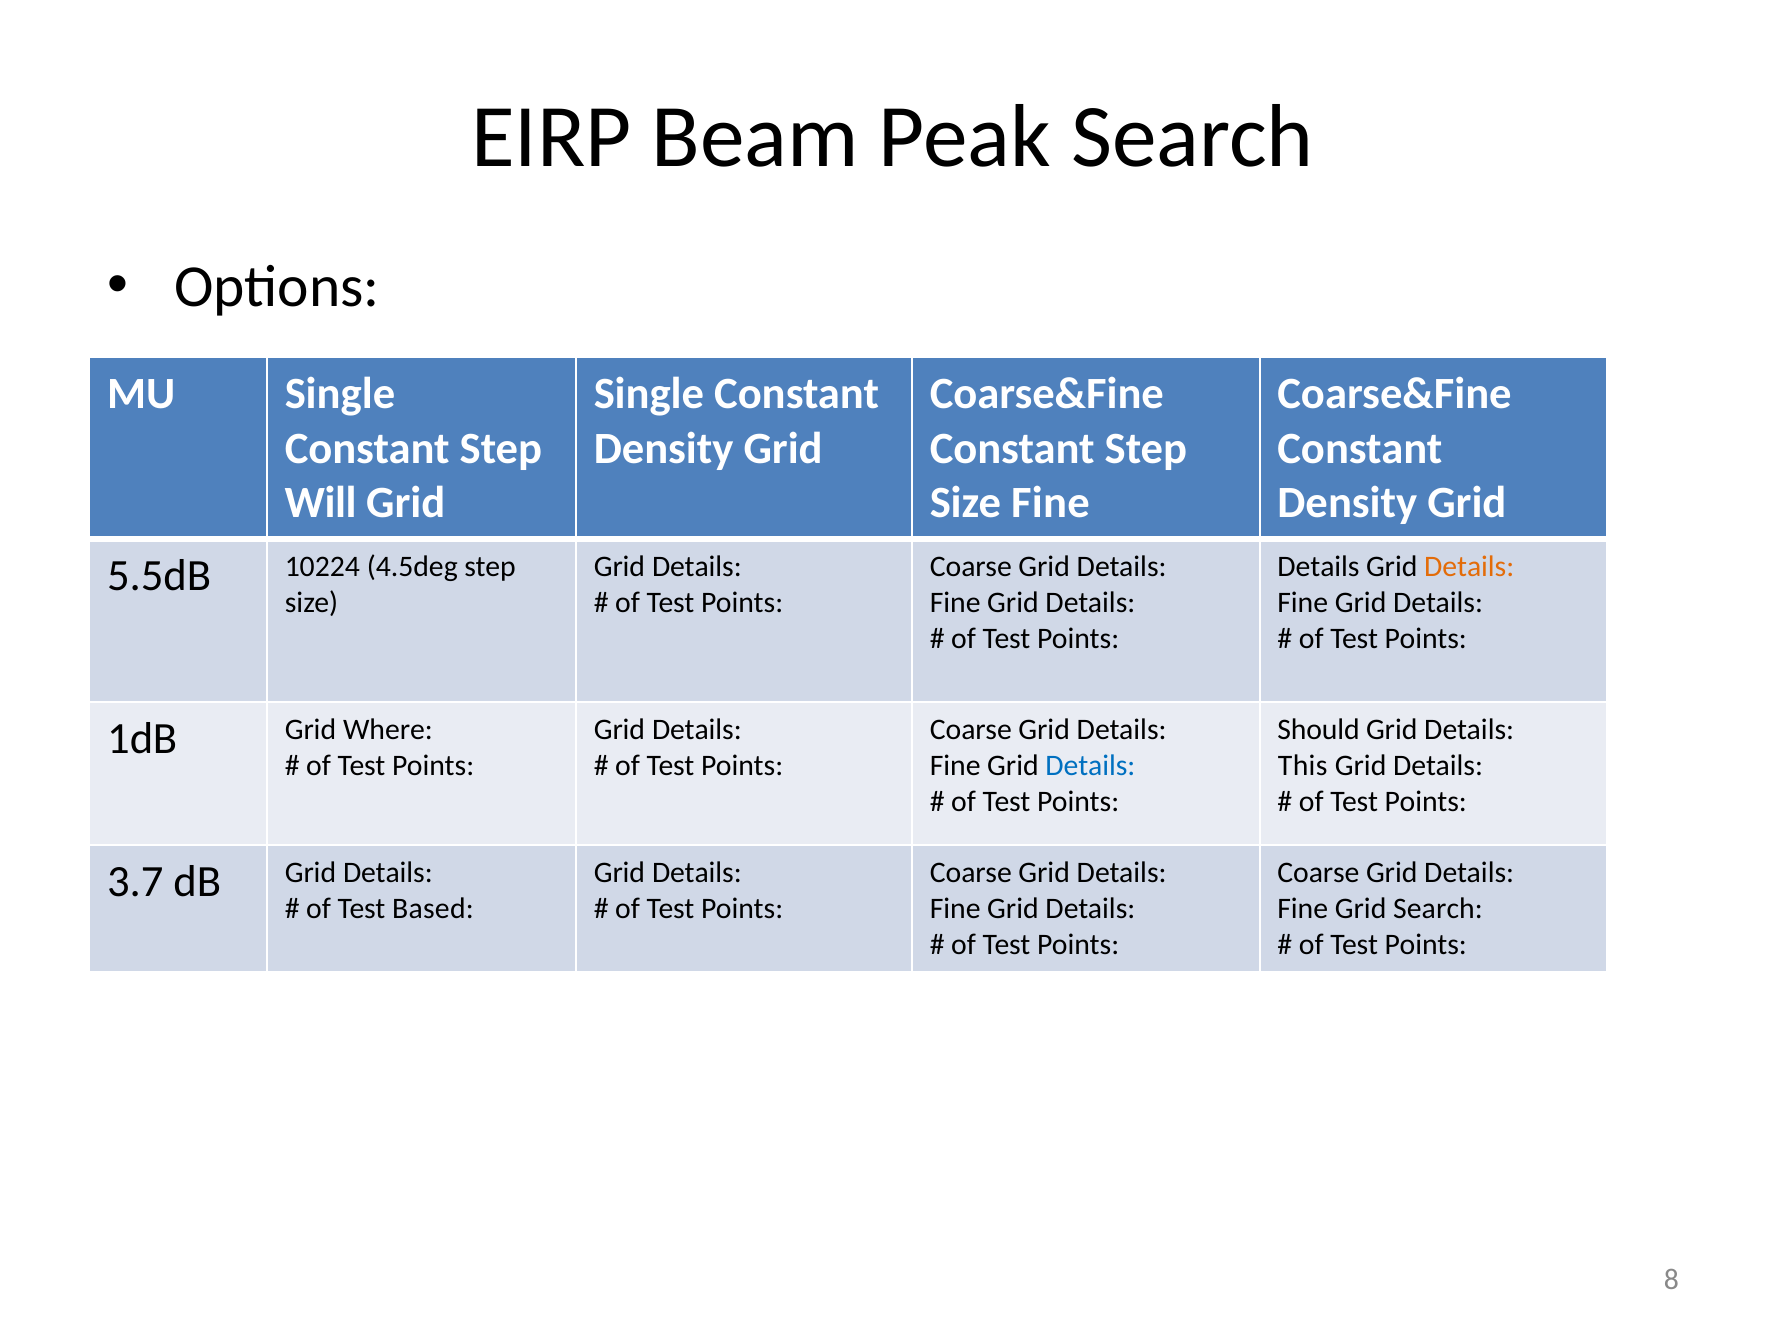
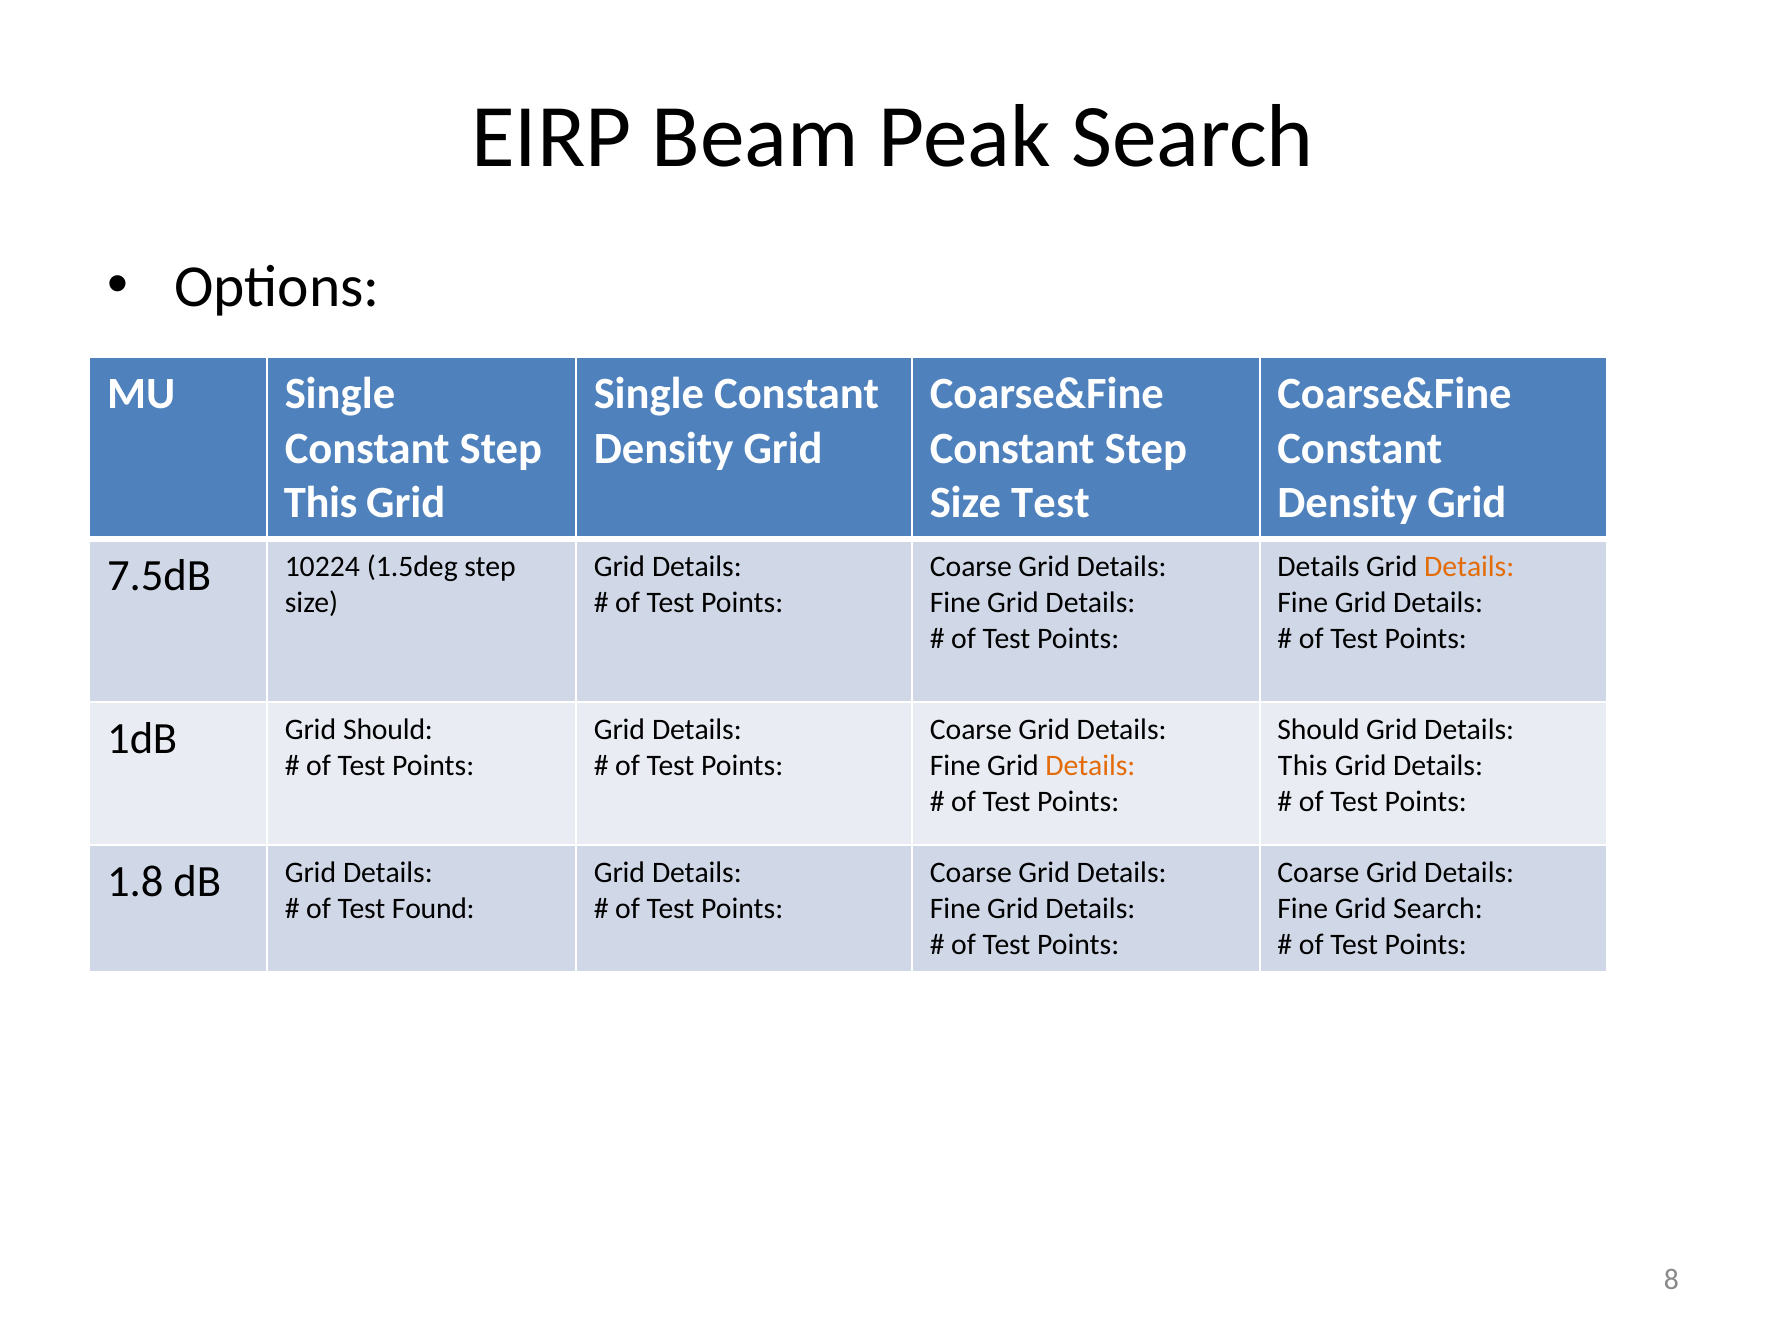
Will at (321, 503): Will -> This
Size Fine: Fine -> Test
5.5dB: 5.5dB -> 7.5dB
4.5deg: 4.5deg -> 1.5deg
Grid Where: Where -> Should
Details at (1090, 765) colour: blue -> orange
3.7: 3.7 -> 1.8
Based: Based -> Found
